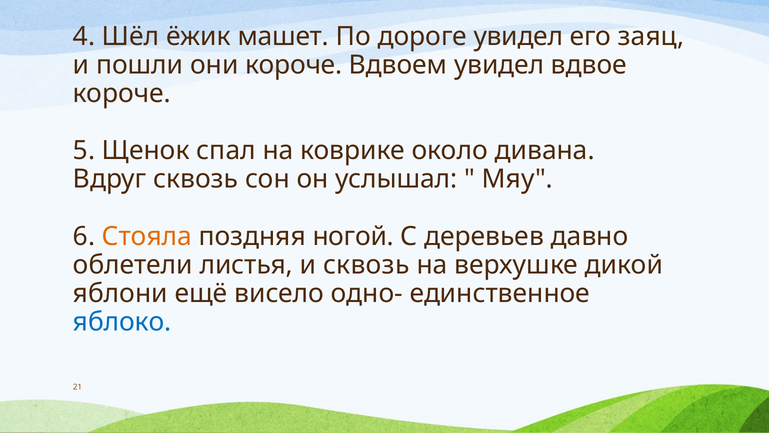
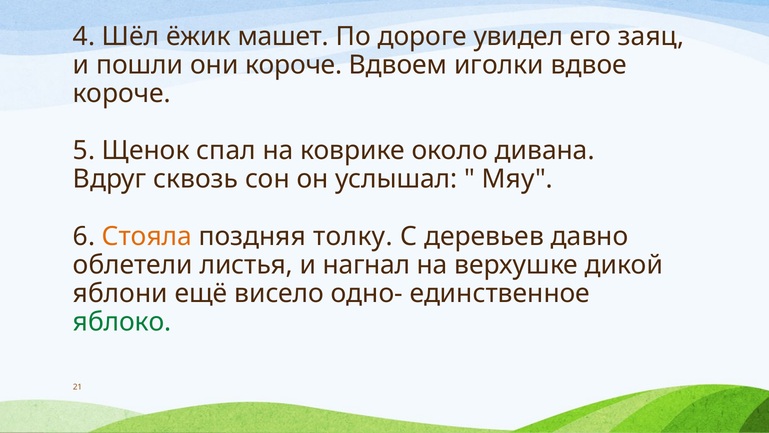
Вдвоем увидел: увидел -> иголки
ногой: ногой -> толку
и сквозь: сквозь -> нагнал
яблоко colour: blue -> green
